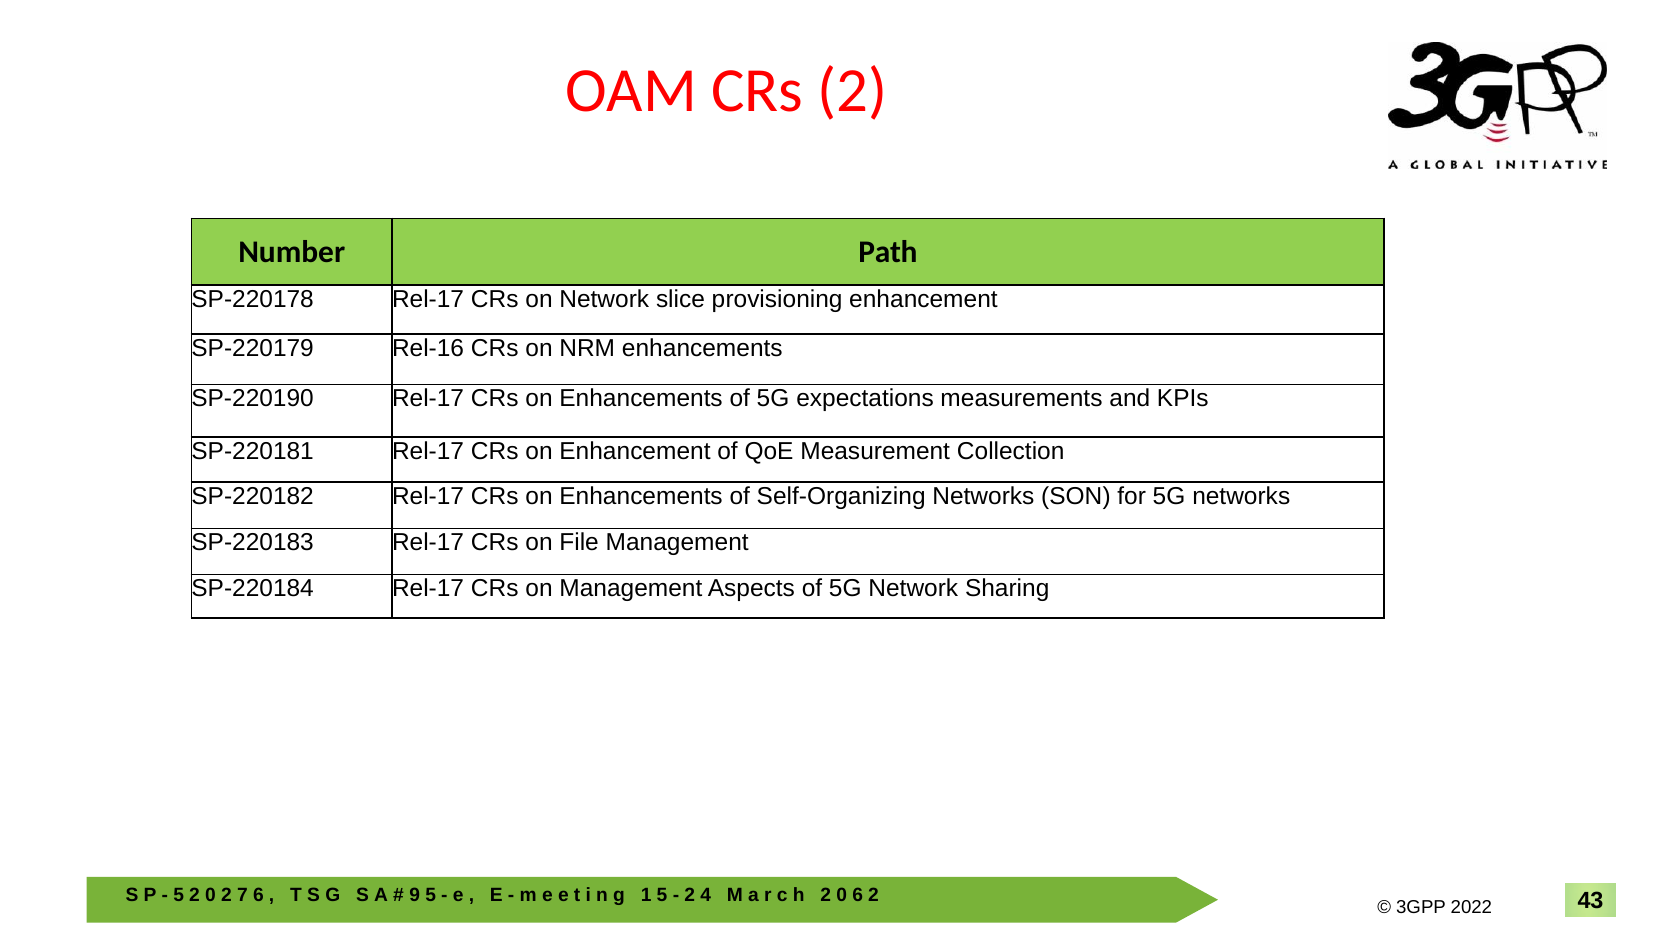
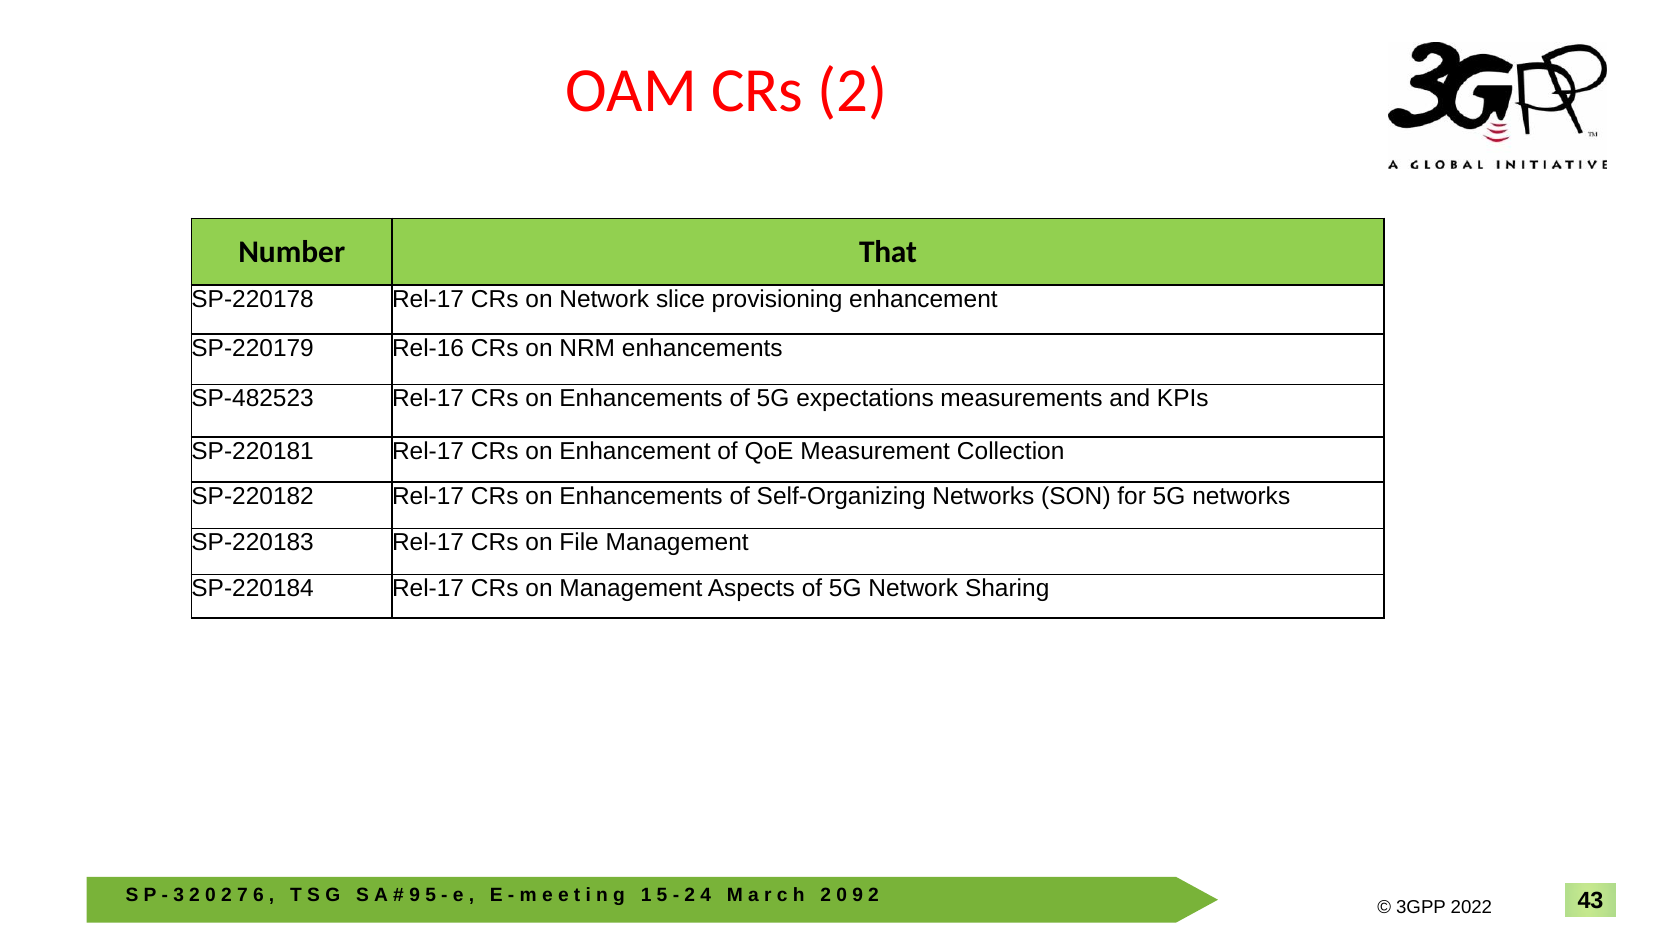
Path: Path -> That
SP-220190: SP-220190 -> SP-482523
5 at (179, 896): 5 -> 3
6 at (858, 896): 6 -> 9
